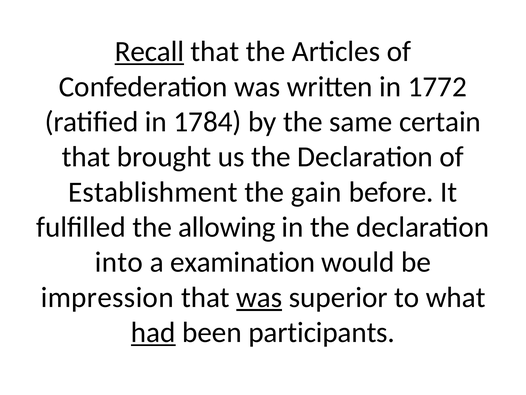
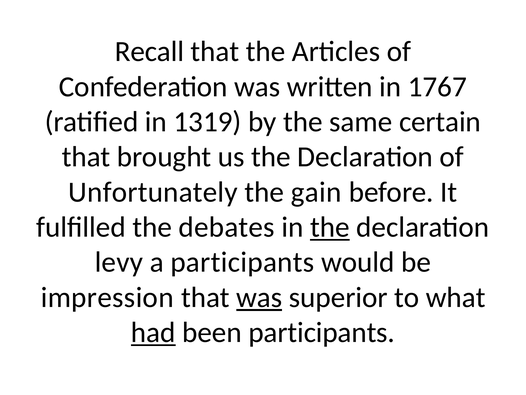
Recall underline: present -> none
1772: 1772 -> 1767
1784: 1784 -> 1319
Establishment: Establishment -> Unfortunately
allowing: allowing -> debates
the at (330, 227) underline: none -> present
into: into -> levy
a examination: examination -> participants
